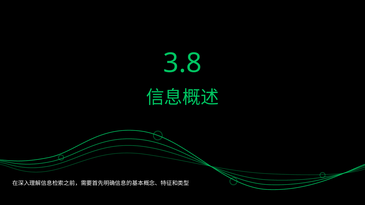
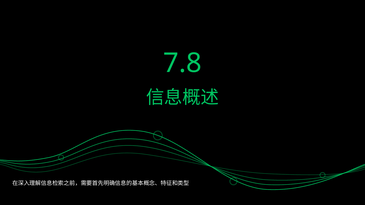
3.8: 3.8 -> 7.8
